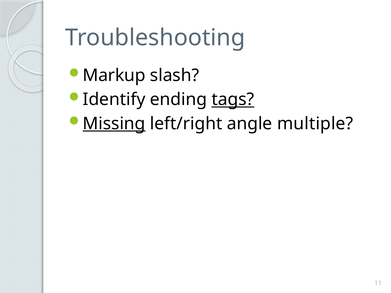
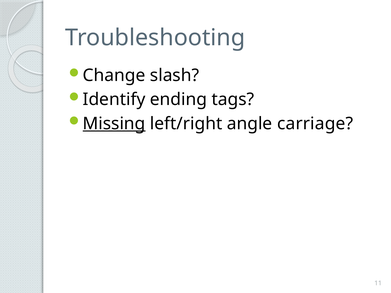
Markup: Markup -> Change
tags underline: present -> none
multiple: multiple -> carriage
